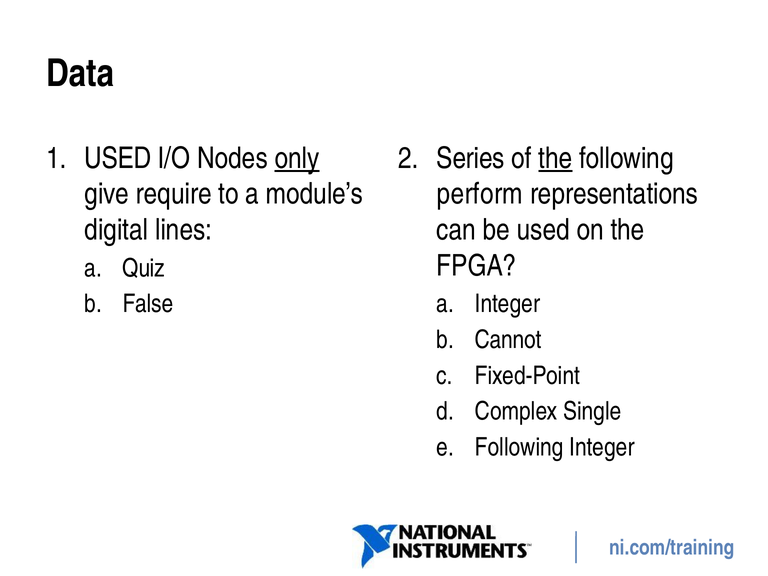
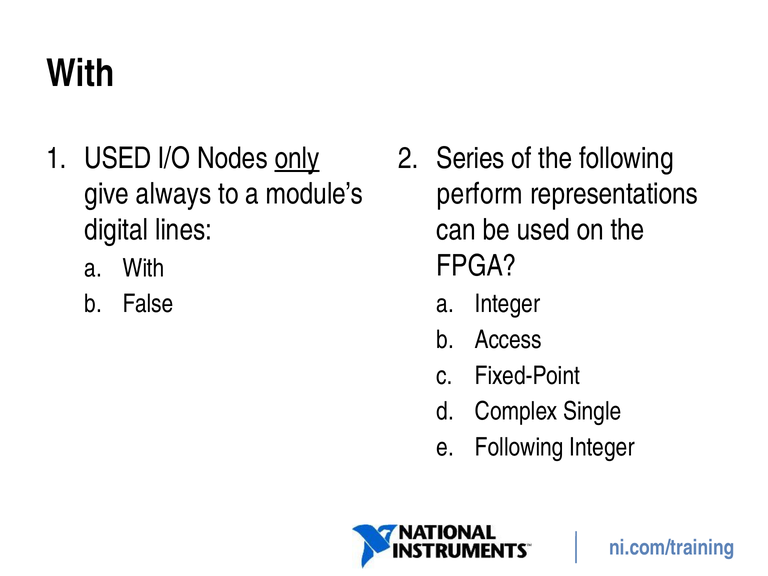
Data at (80, 74): Data -> With
the at (555, 158) underline: present -> none
require: require -> always
a Quiz: Quiz -> With
Cannot: Cannot -> Access
